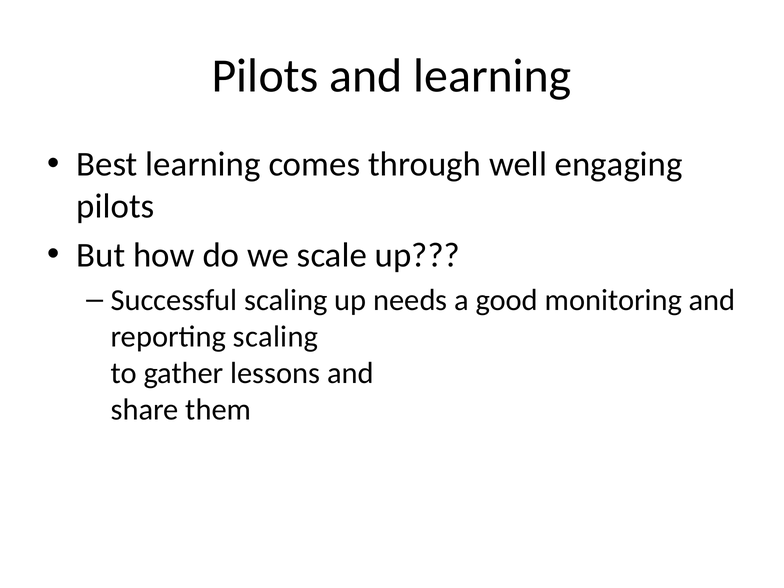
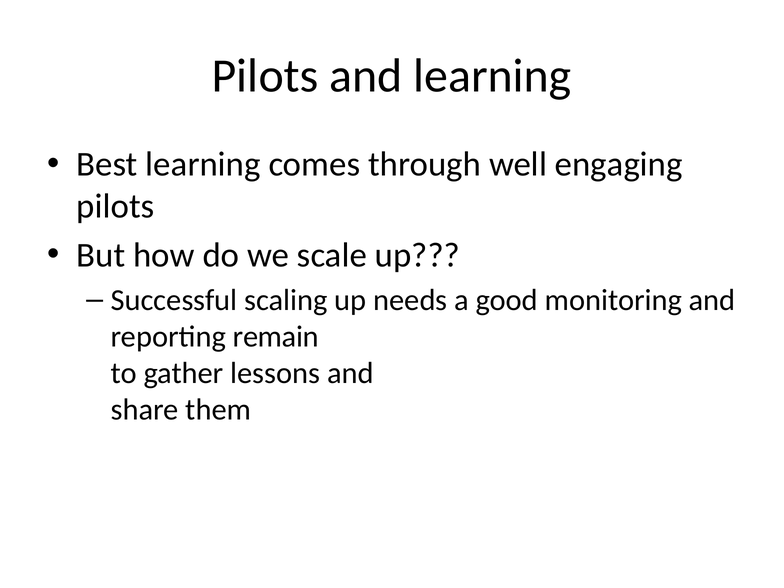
reporting scaling: scaling -> remain
